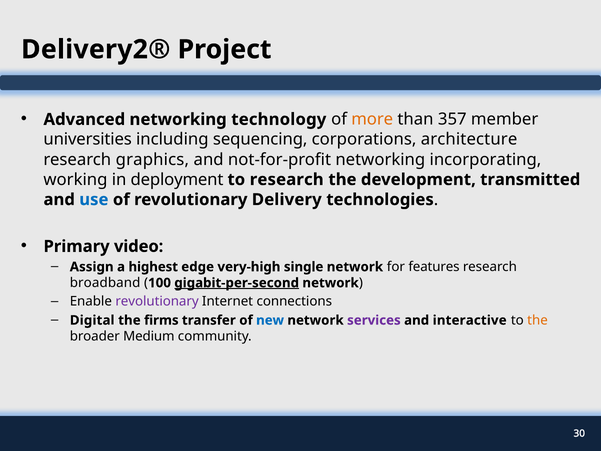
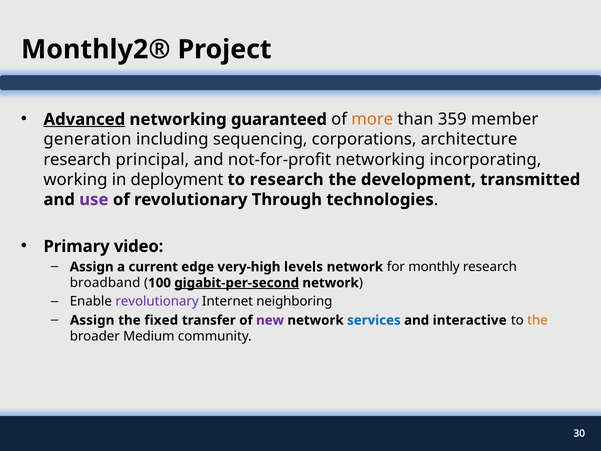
Delivery2®: Delivery2® -> Monthly2®
Advanced underline: none -> present
technology: technology -> guaranteed
357: 357 -> 359
universities: universities -> generation
graphics: graphics -> principal
use colour: blue -> purple
Delivery: Delivery -> Through
highest: highest -> current
single: single -> levels
features: features -> monthly
connections: connections -> neighboring
Digital at (92, 320): Digital -> Assign
firms: firms -> fixed
new colour: blue -> purple
services colour: purple -> blue
